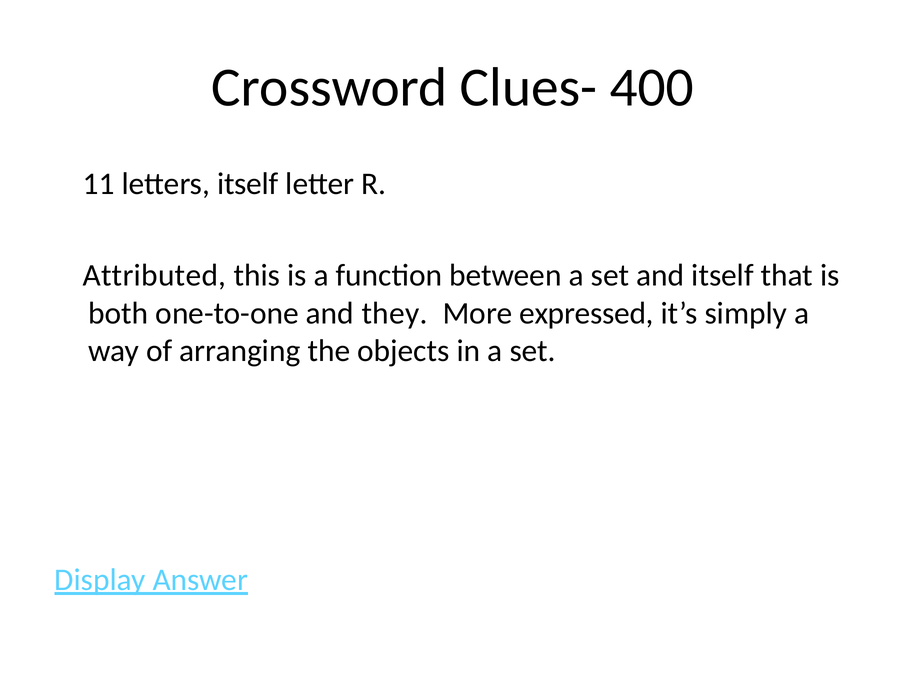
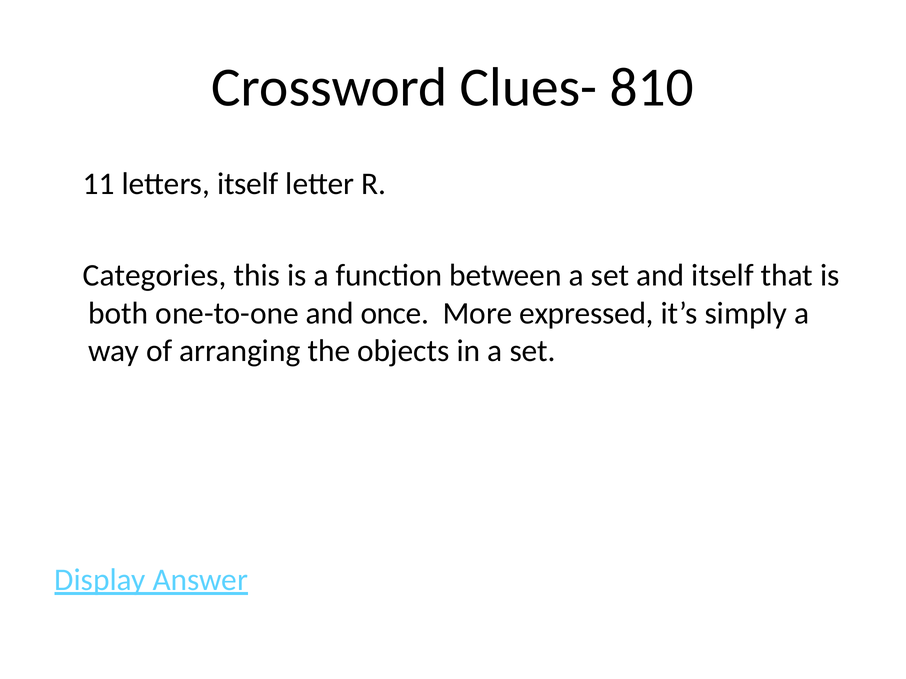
400: 400 -> 810
Attributed: Attributed -> Categories
they: they -> once
